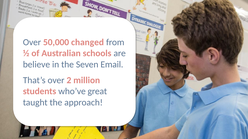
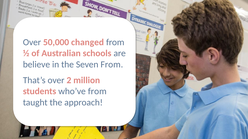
Seven Email: Email -> From
who’ve great: great -> from
